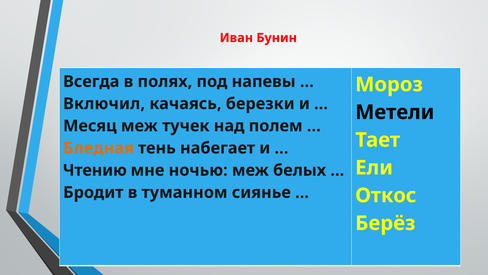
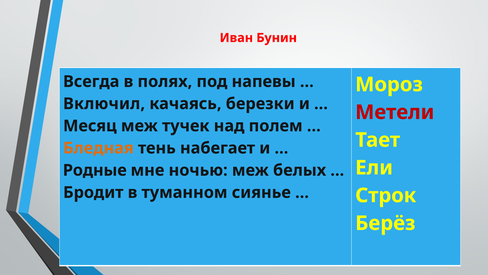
Метели colour: black -> red
Чтению: Чтению -> Родные
Откос: Откос -> Строк
